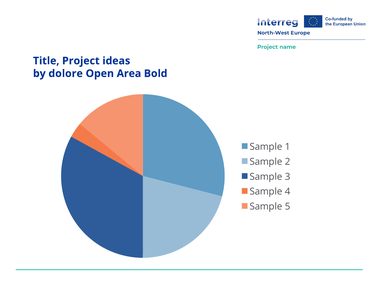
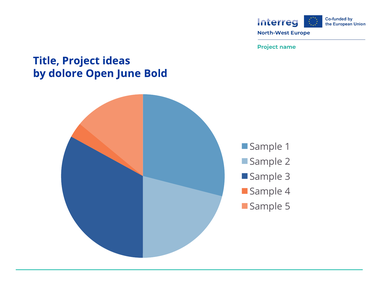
Area: Area -> June
